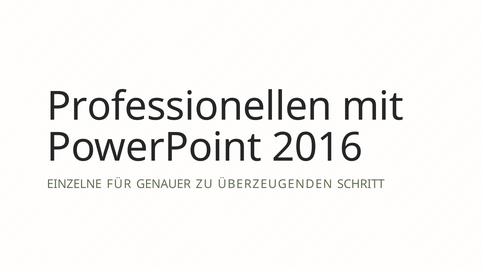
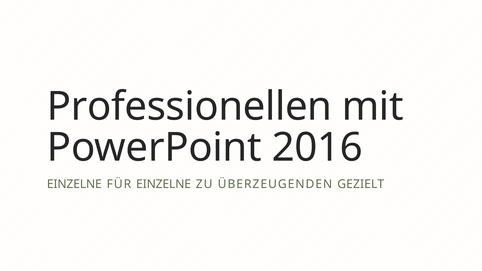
FÜR GENAUER: GENAUER -> EINZELNE
SCHRITT: SCHRITT -> GEZIELT
